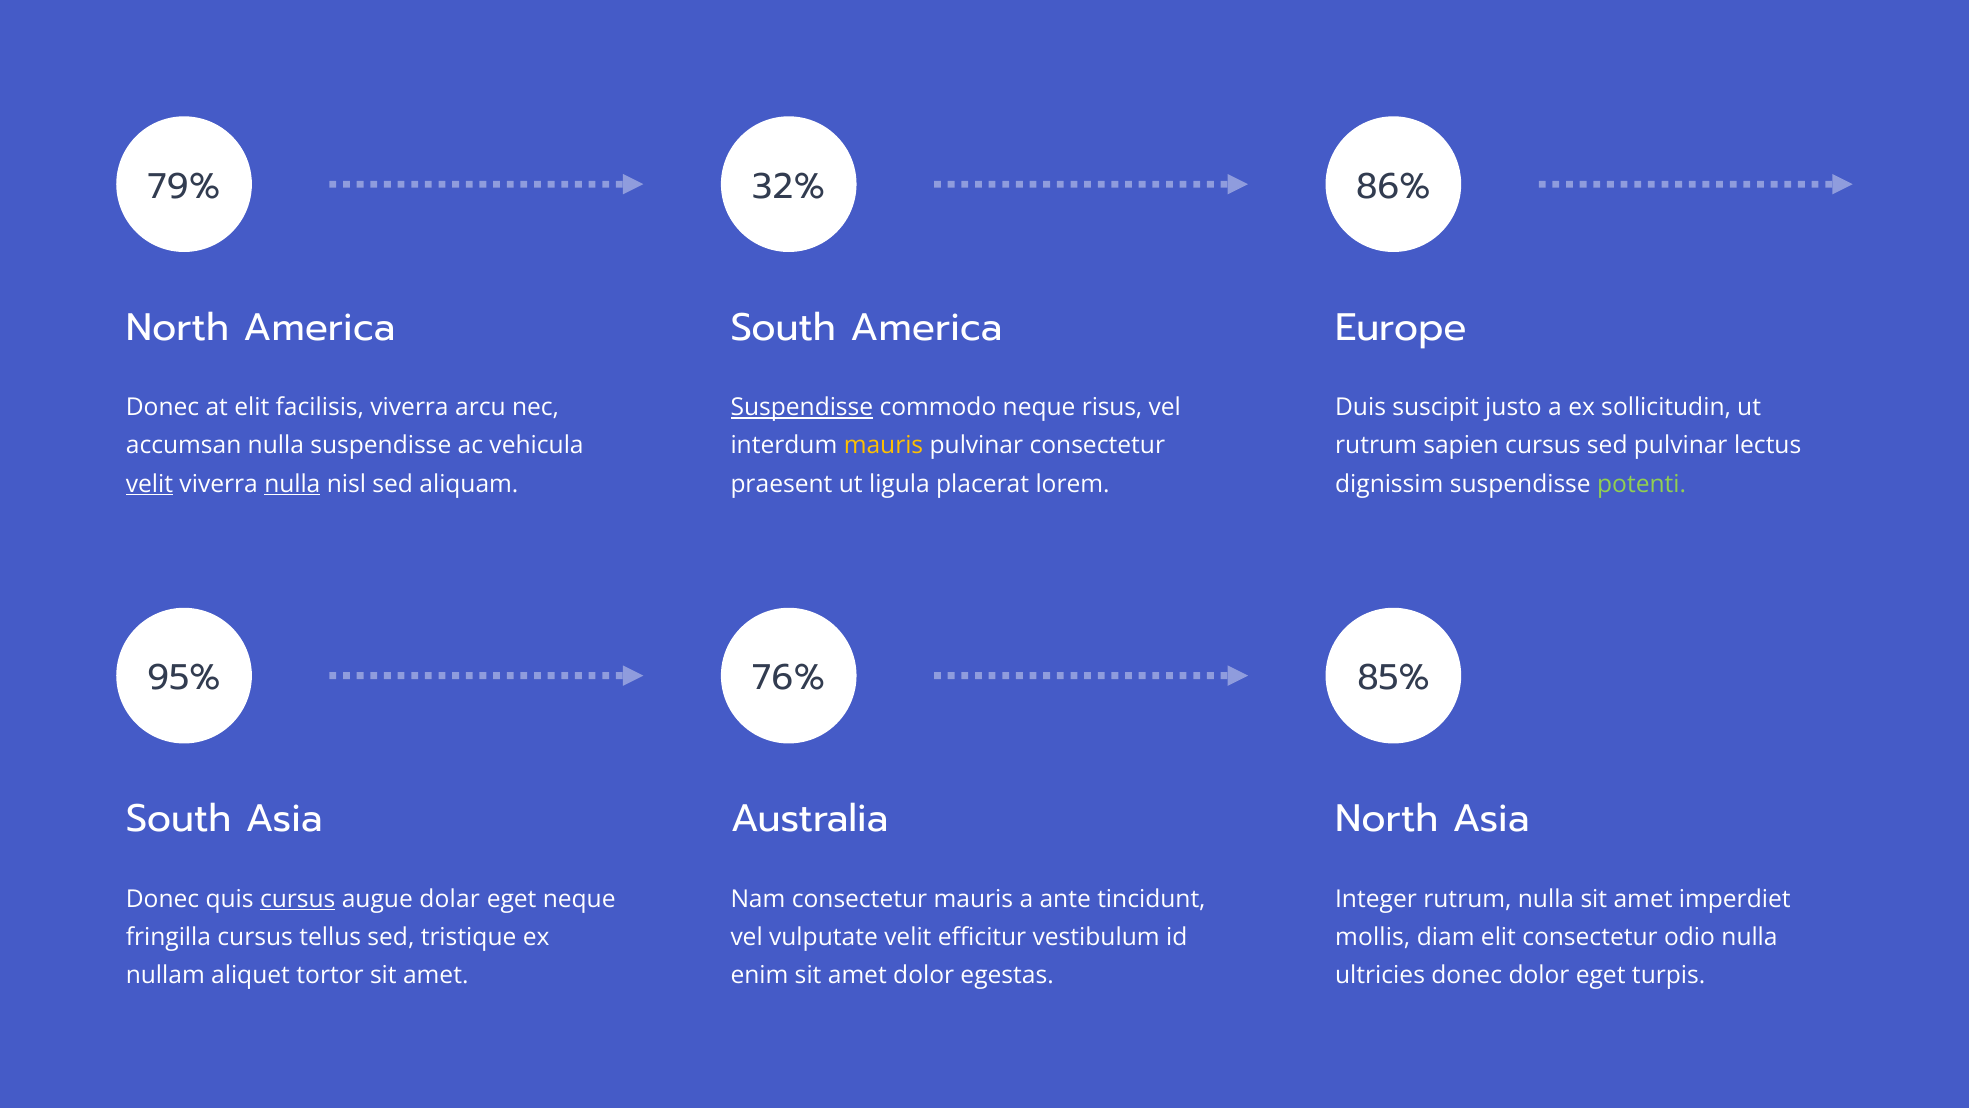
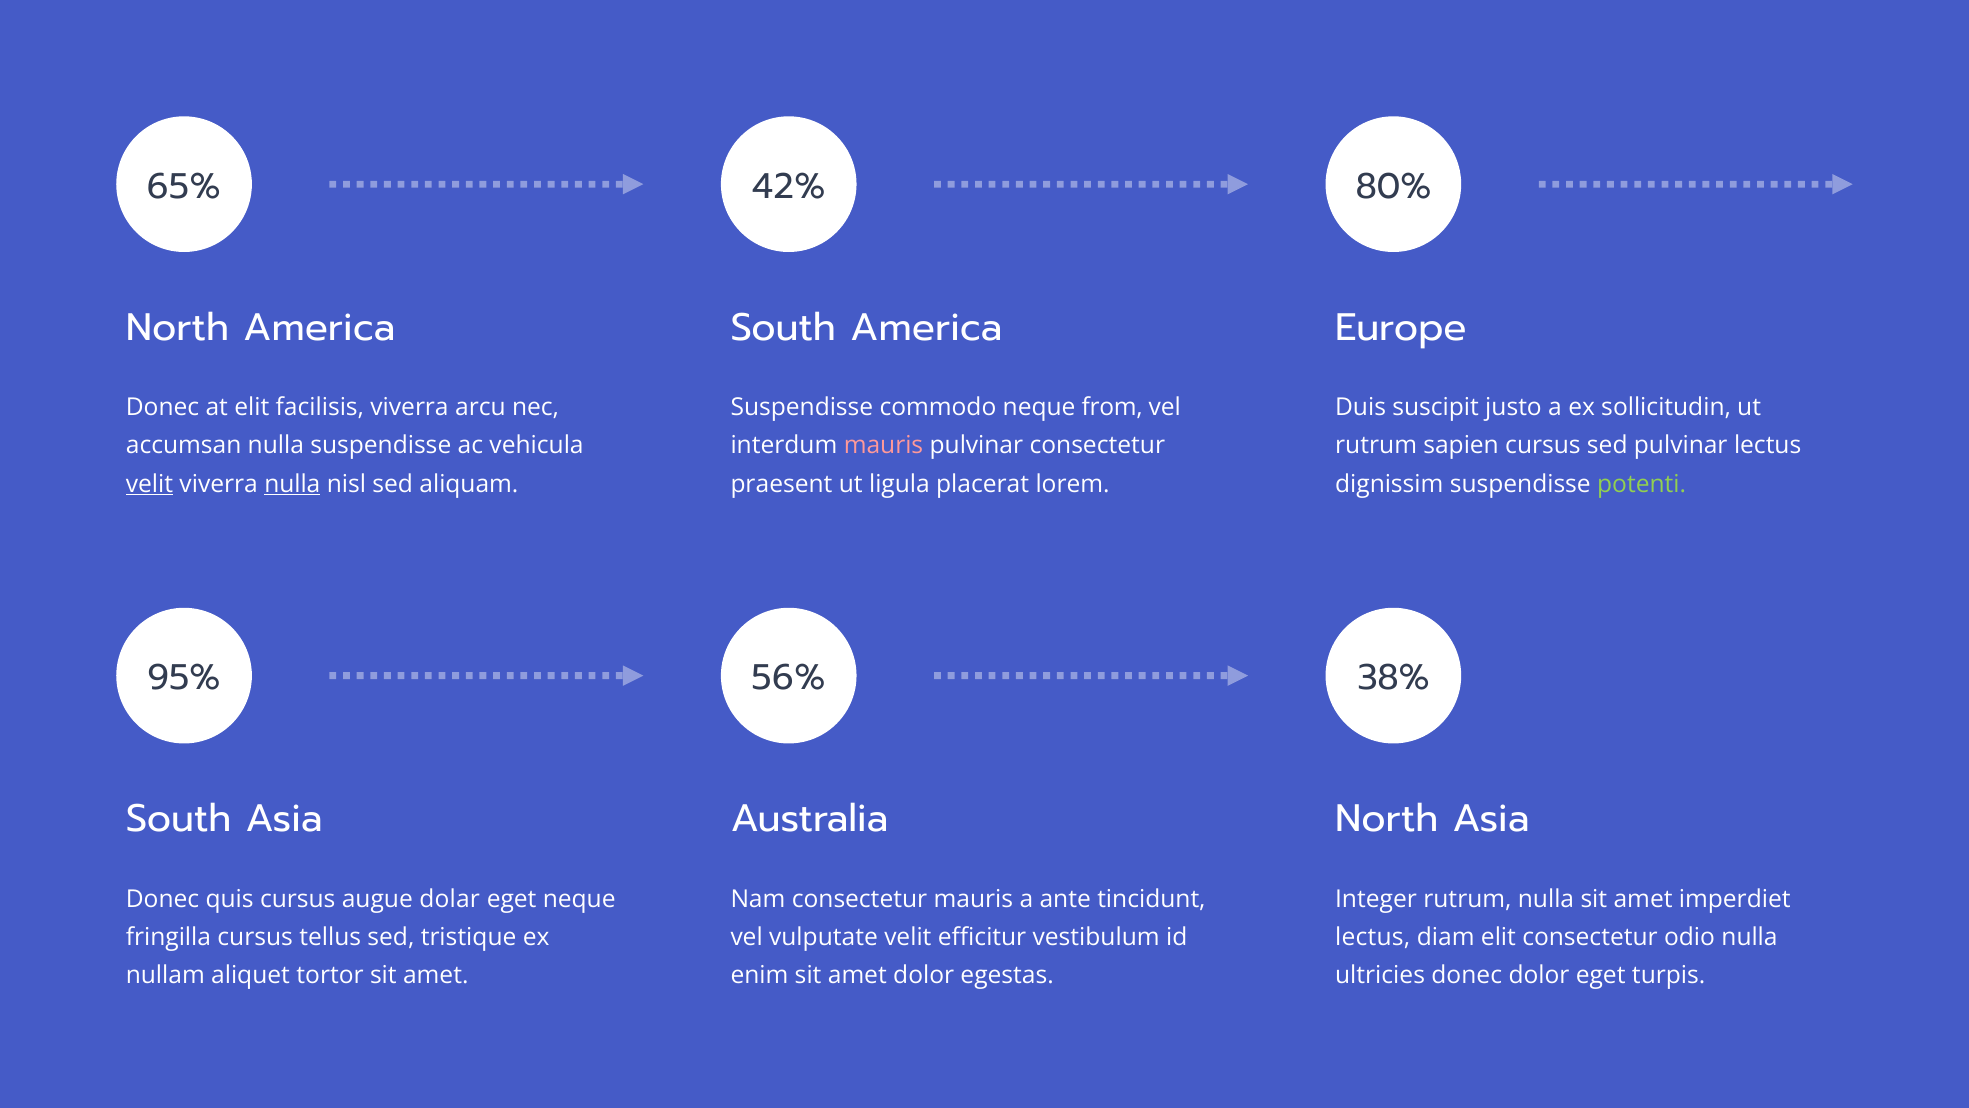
79%: 79% -> 65%
32%: 32% -> 42%
86%: 86% -> 80%
Suspendisse at (802, 407) underline: present -> none
risus: risus -> from
mauris at (883, 446) colour: yellow -> pink
76%: 76% -> 56%
85%: 85% -> 38%
cursus at (298, 899) underline: present -> none
mollis at (1373, 937): mollis -> lectus
